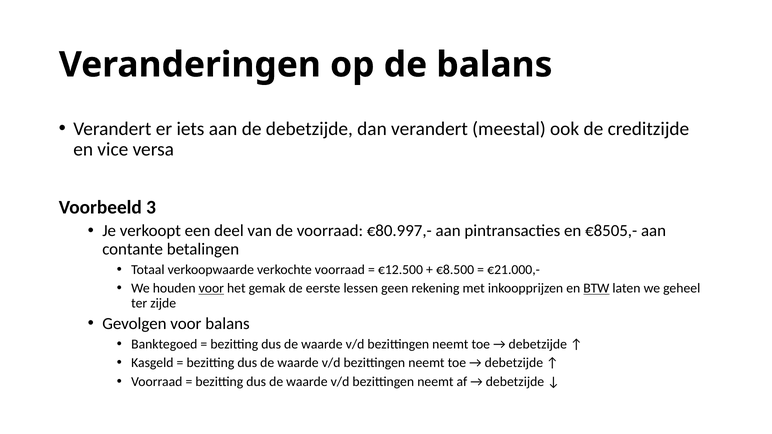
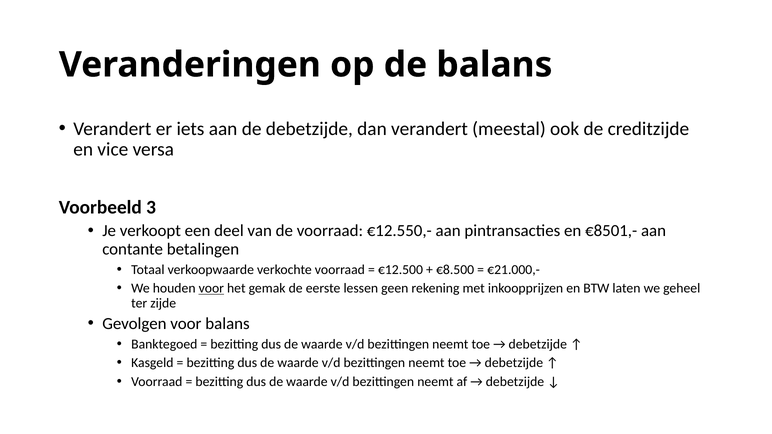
€80.997,-: €80.997,- -> €12.550,-
€8505,-: €8505,- -> €8501,-
BTW underline: present -> none
